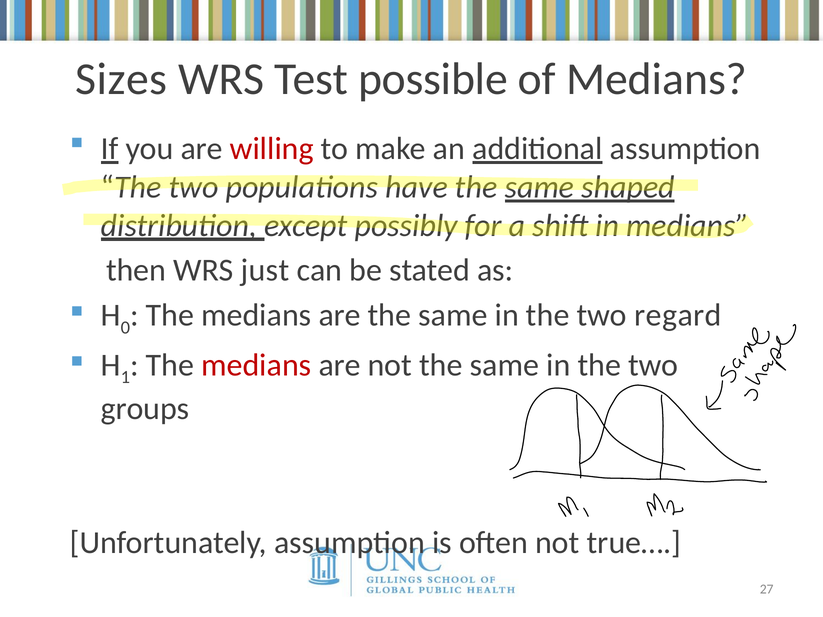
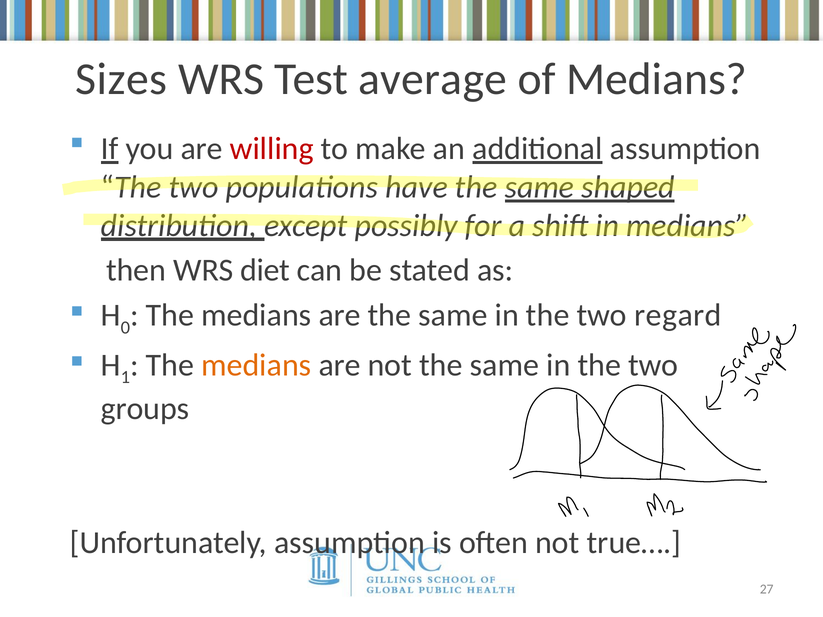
possible: possible -> average
just: just -> diet
medians at (256, 365) colour: red -> orange
